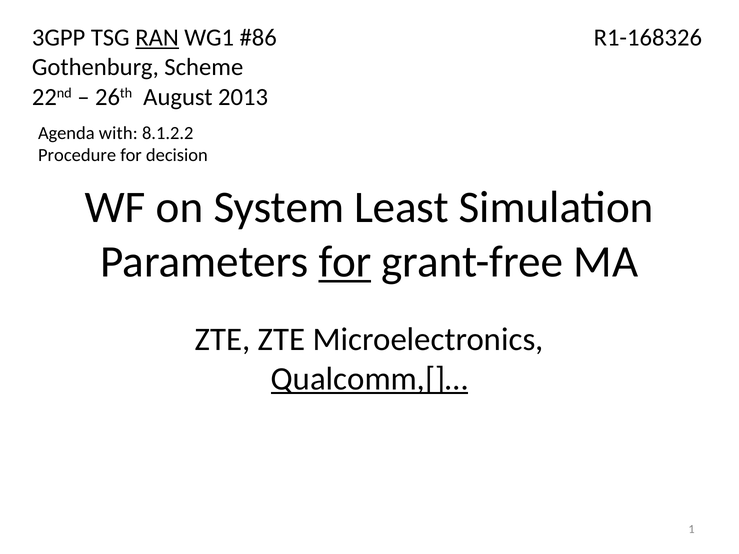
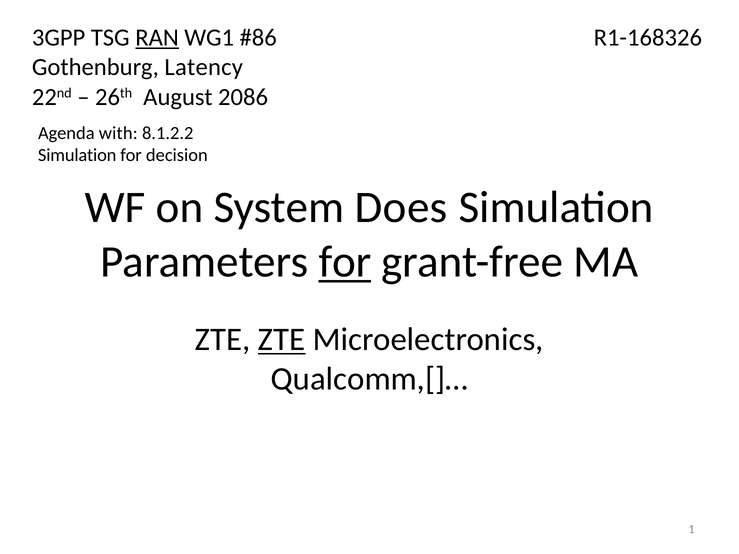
Scheme: Scheme -> Latency
2013: 2013 -> 2086
Procedure at (77, 155): Procedure -> Simulation
Least: Least -> Does
ZTE at (282, 340) underline: none -> present
Qualcomm,[]… underline: present -> none
